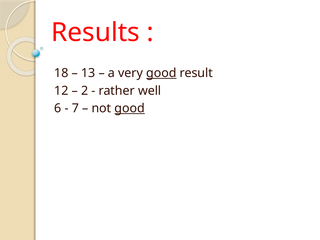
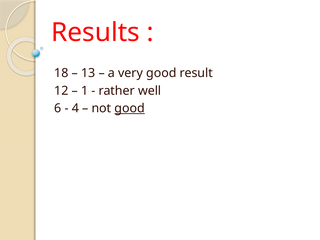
good at (161, 73) underline: present -> none
2: 2 -> 1
7: 7 -> 4
